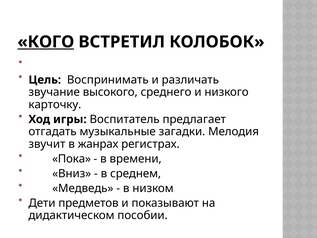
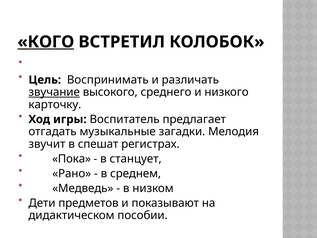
звучание underline: none -> present
жанрах: жанрах -> спешат
времени: времени -> станцует
Вниз: Вниз -> Рано
